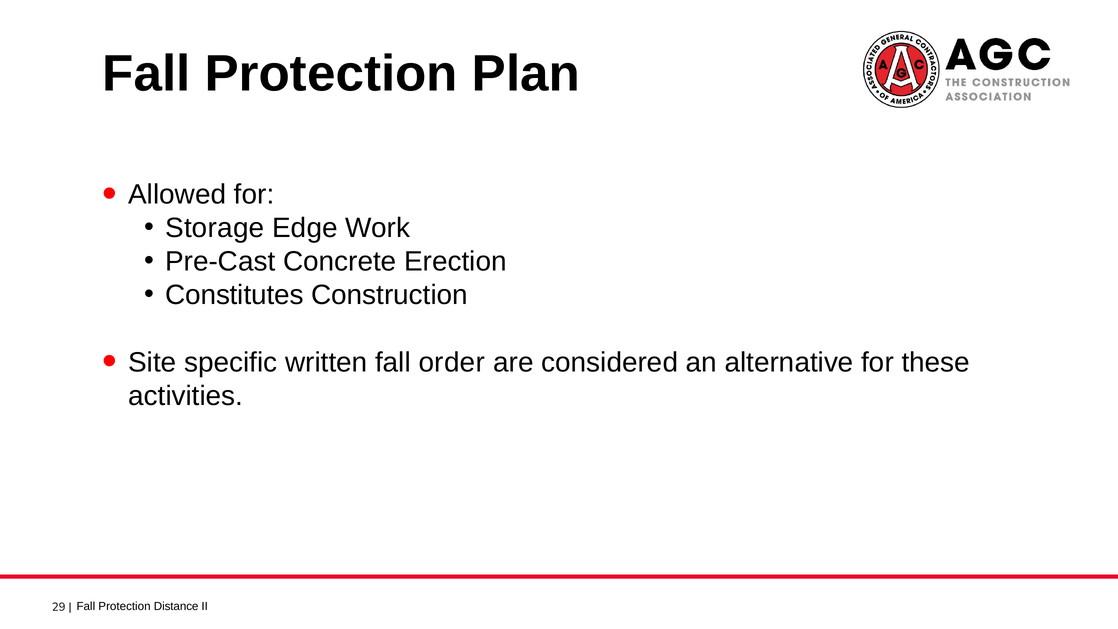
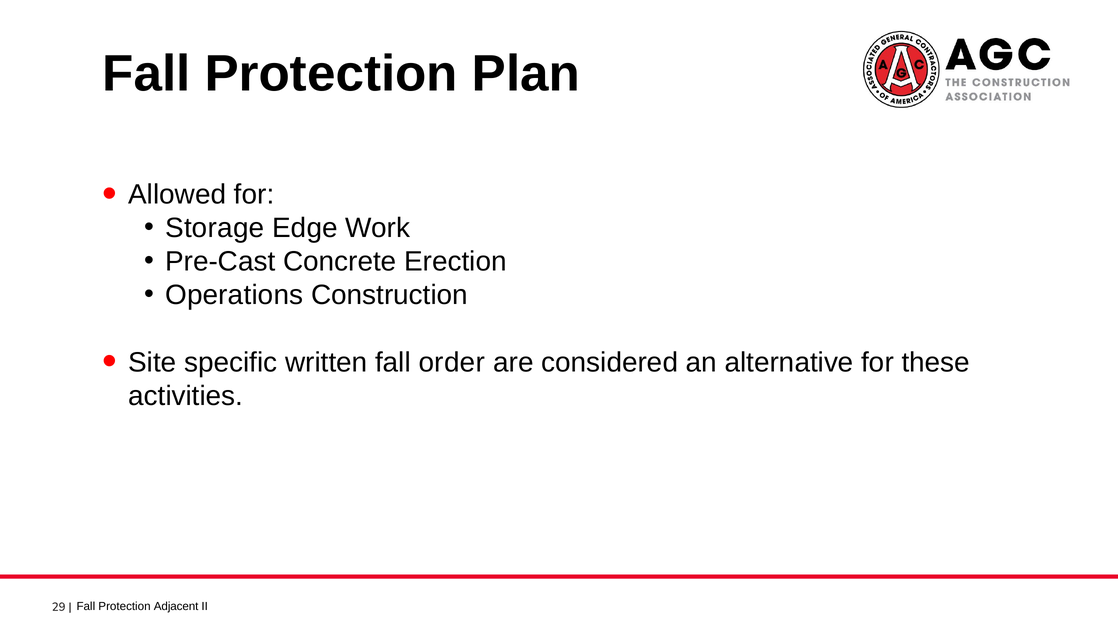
Constitutes: Constitutes -> Operations
Distance: Distance -> Adjacent
